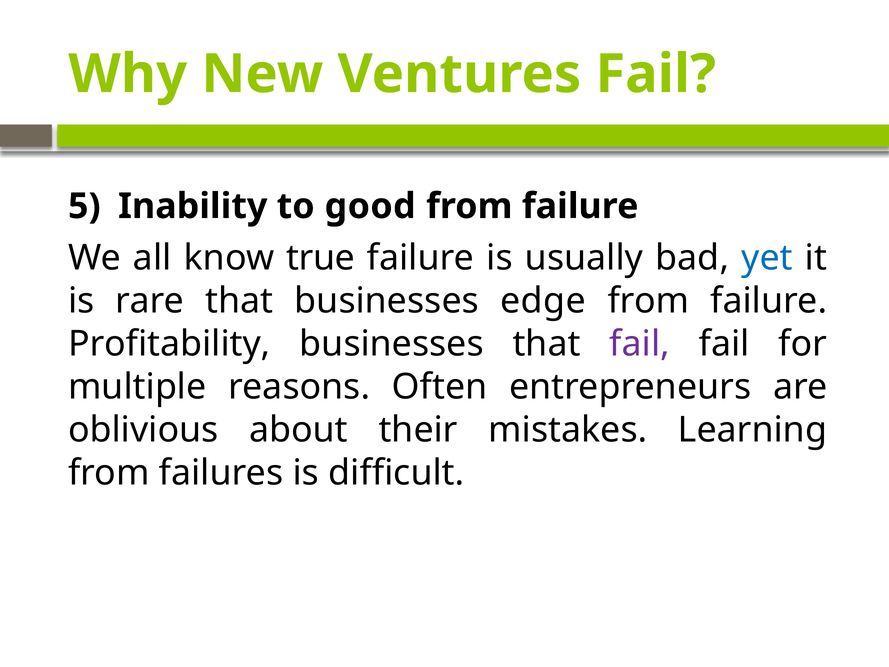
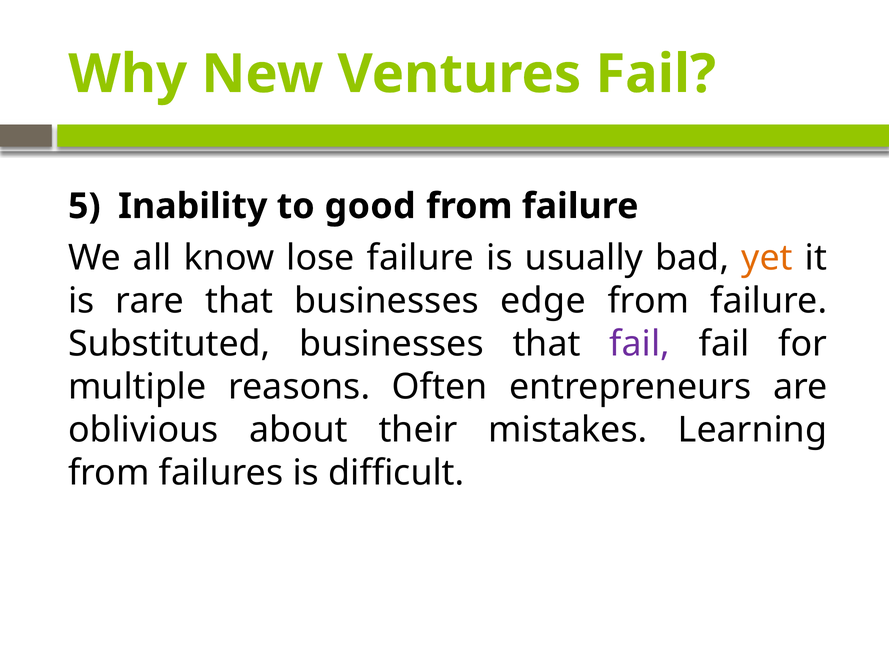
true: true -> lose
yet colour: blue -> orange
Profitability: Profitability -> Substituted
